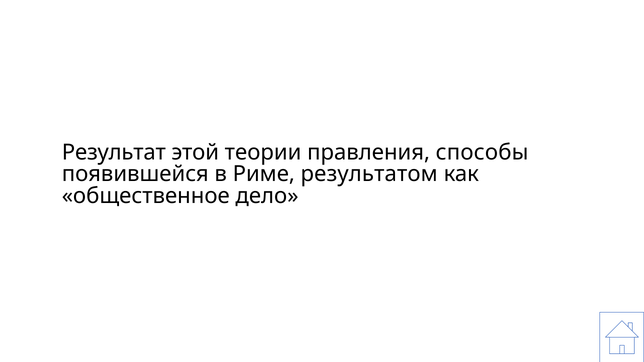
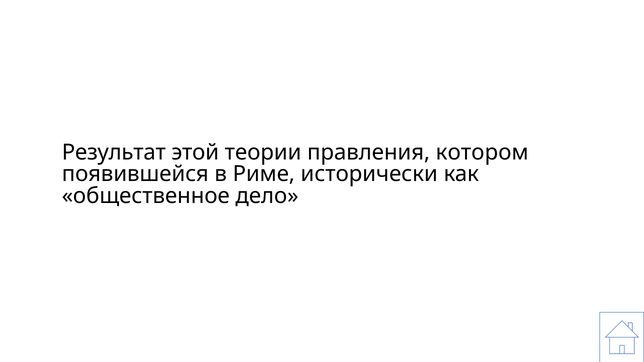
способы: способы -> котором
результатом: результатом -> исторически
